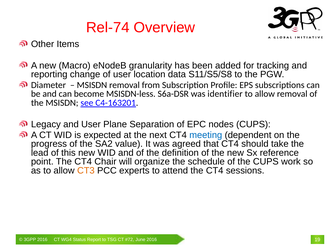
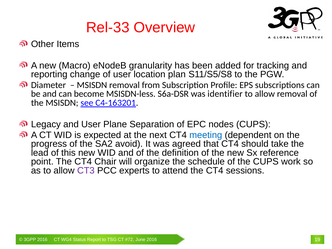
Rel-74: Rel-74 -> Rel-33
data: data -> plan
value: value -> avoid
CT3 colour: orange -> purple
